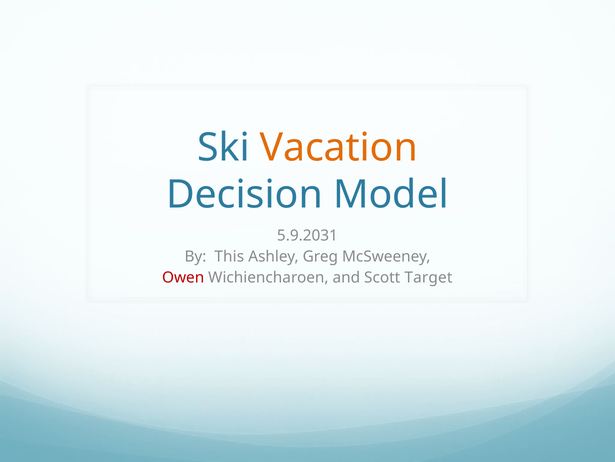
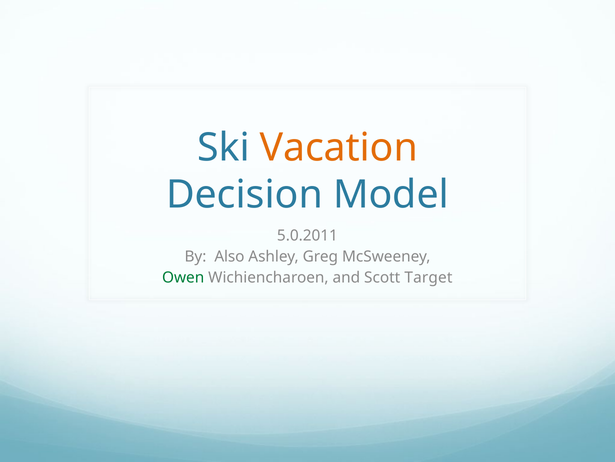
5.9.2031: 5.9.2031 -> 5.0.2011
This: This -> Also
Owen colour: red -> green
